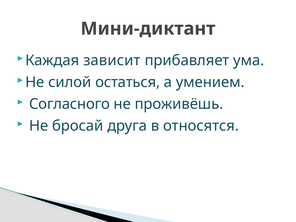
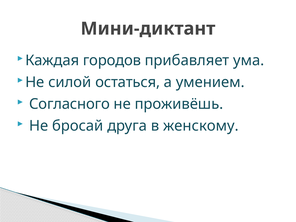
зависит: зависит -> городов
относятся: относятся -> женскому
